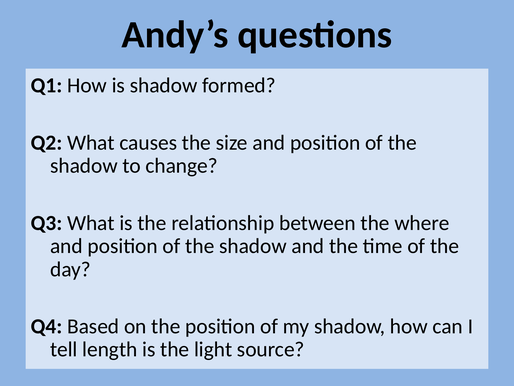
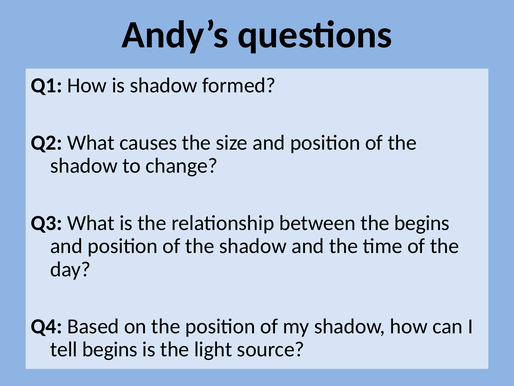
the where: where -> begins
tell length: length -> begins
